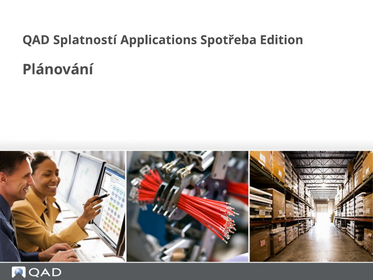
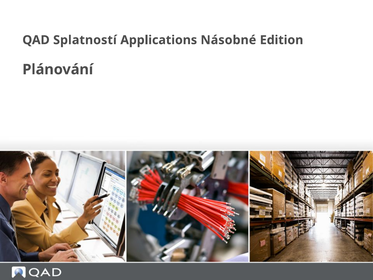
Spotřeba: Spotřeba -> Násobné
